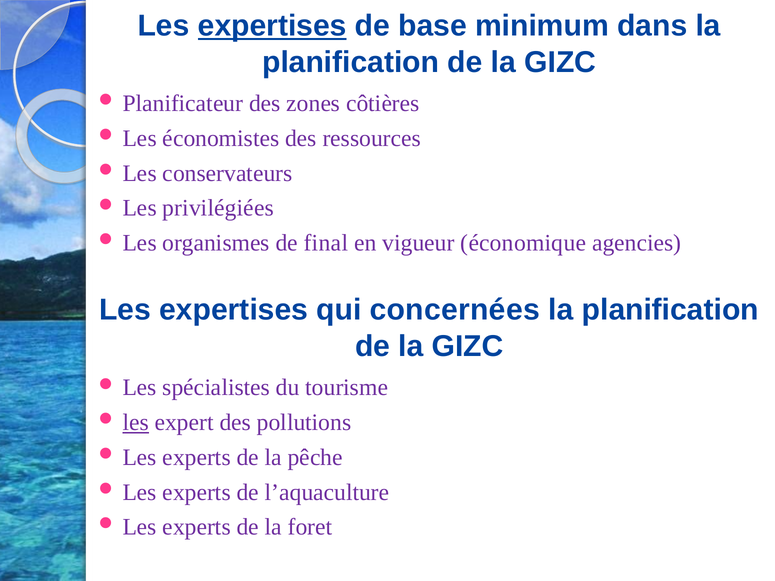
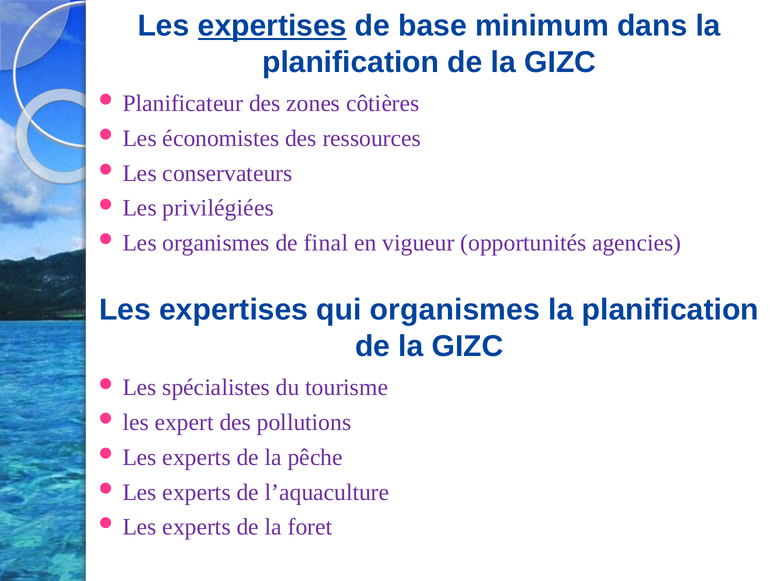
économique: économique -> opportunités
qui concernées: concernées -> organismes
les at (136, 423) underline: present -> none
